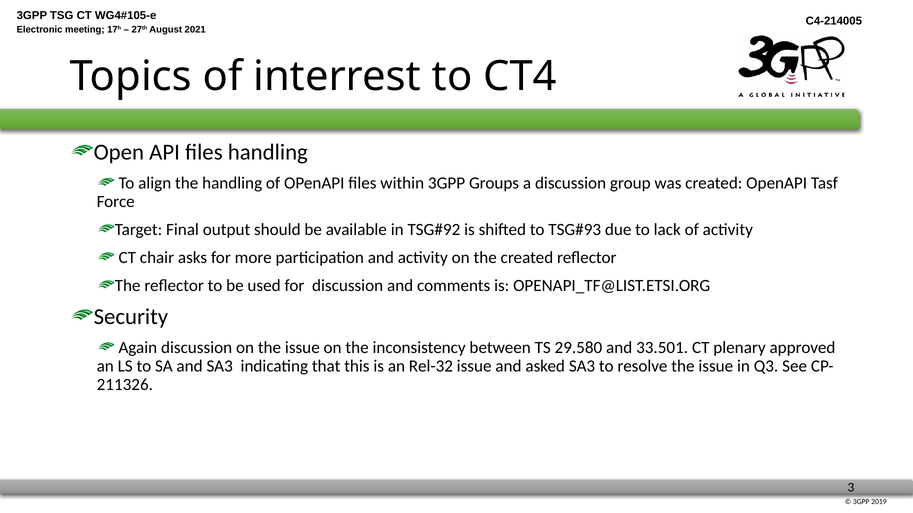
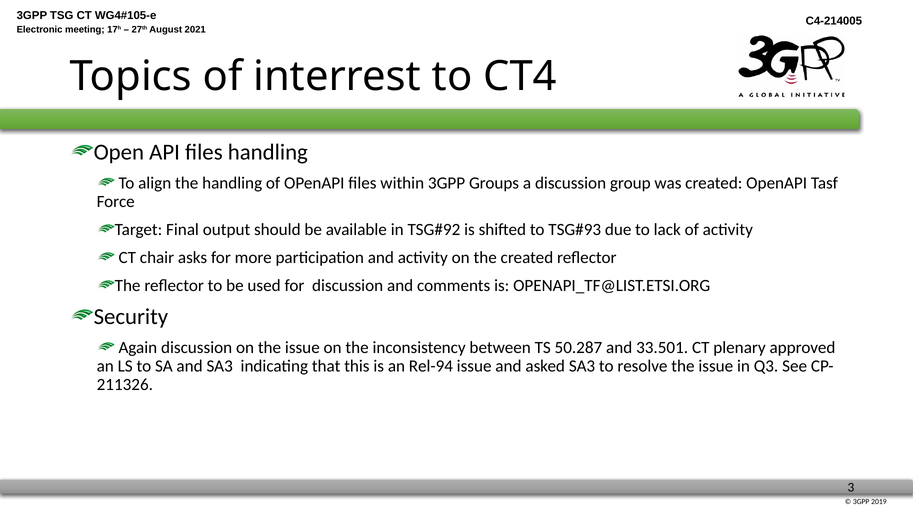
29.580: 29.580 -> 50.287
Rel-32: Rel-32 -> Rel-94
